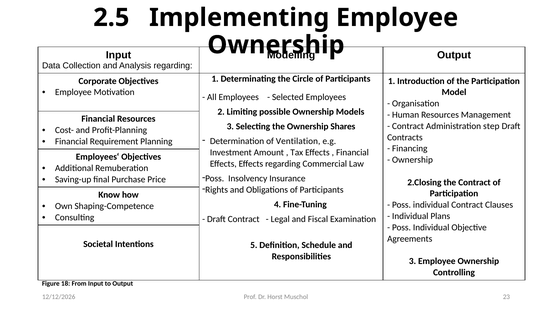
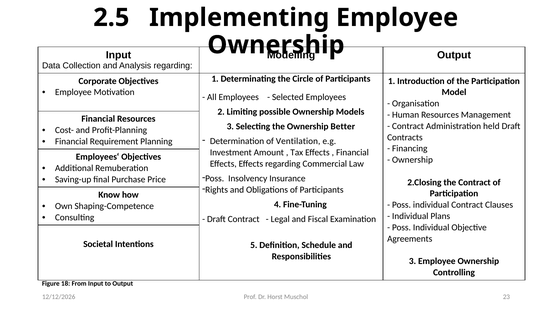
step: step -> held
Shares: Shares -> Better
